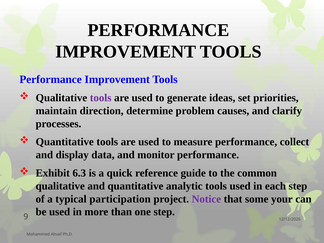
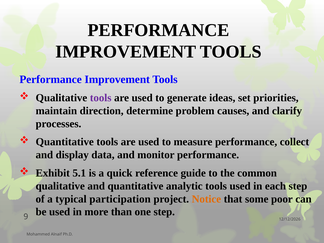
6.3: 6.3 -> 5.1
Notice colour: purple -> orange
your: your -> poor
